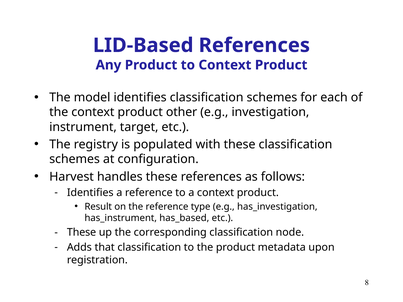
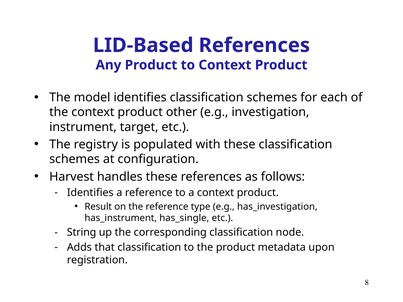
has_based: has_based -> has_single
These at (82, 233): These -> String
